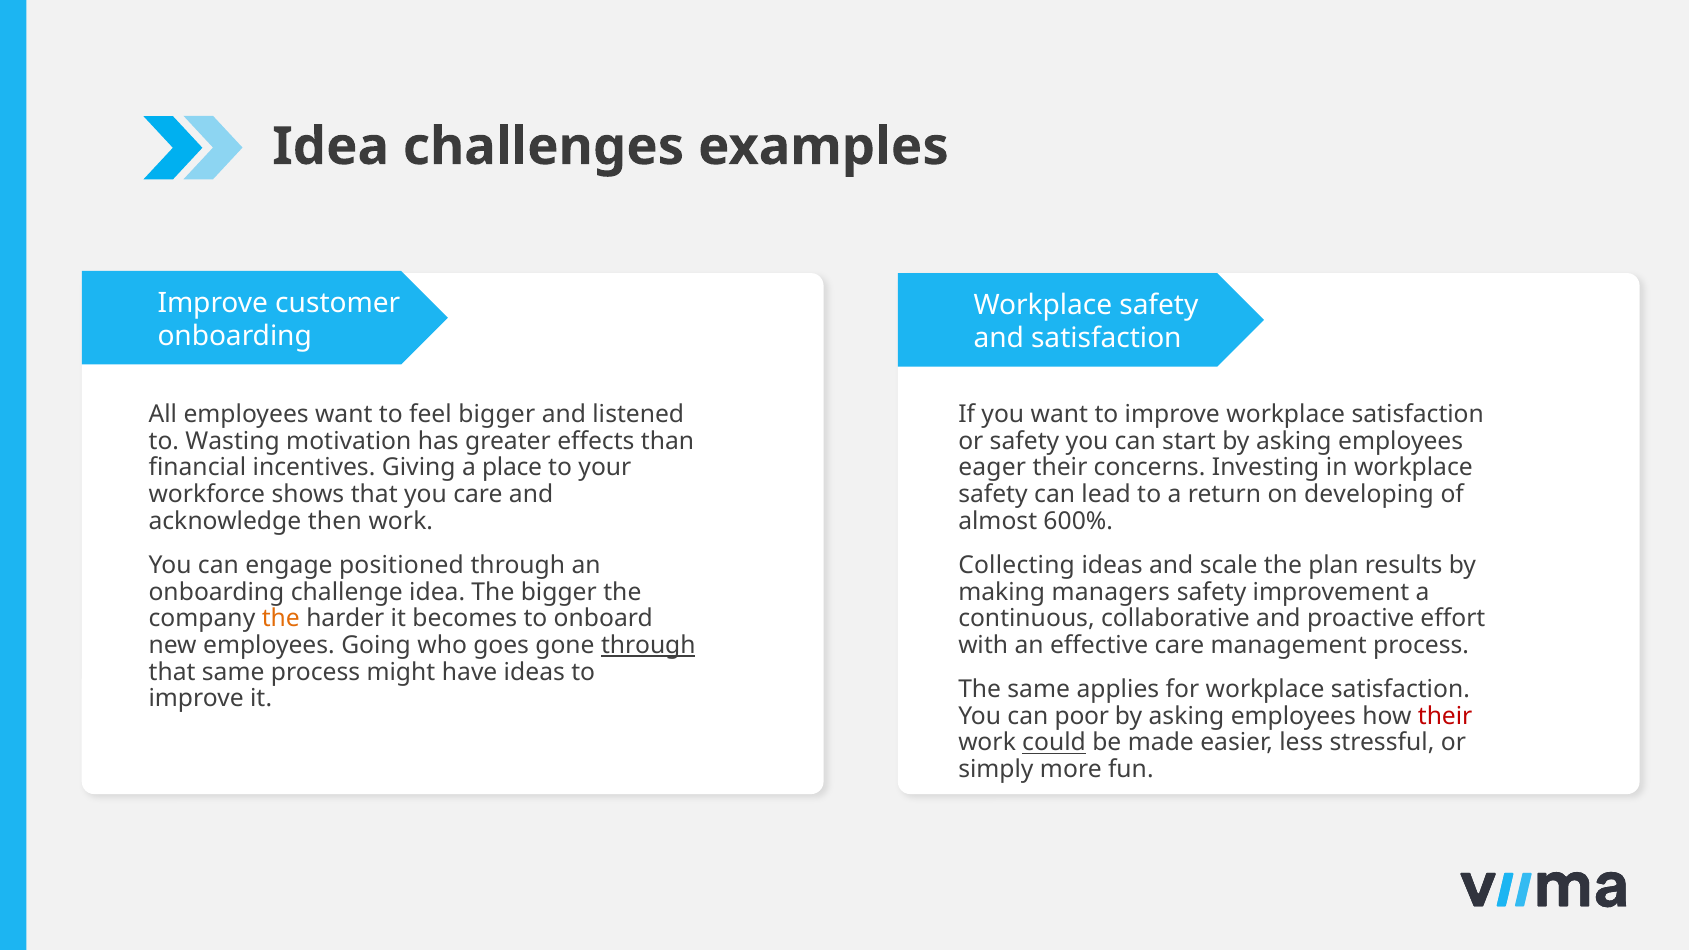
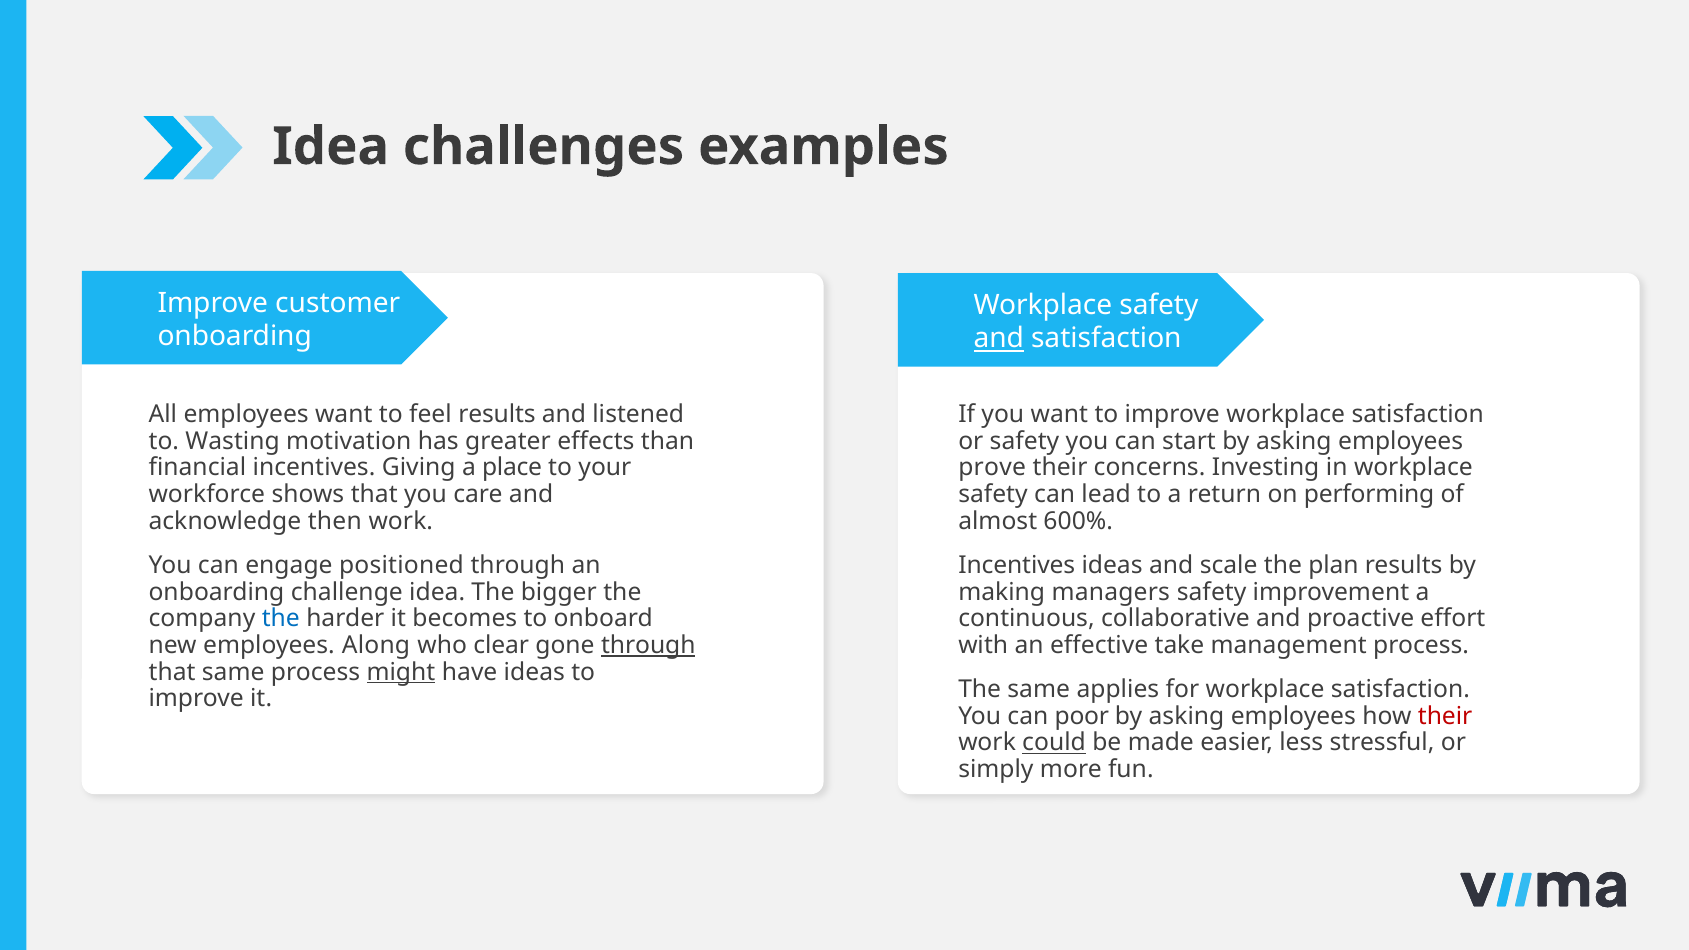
and at (999, 339) underline: none -> present
feel bigger: bigger -> results
eager: eager -> prove
developing: developing -> performing
Collecting at (1017, 565): Collecting -> Incentives
the at (281, 619) colour: orange -> blue
Going: Going -> Along
goes: goes -> clear
effective care: care -> take
might underline: none -> present
